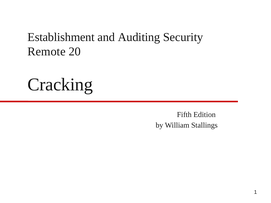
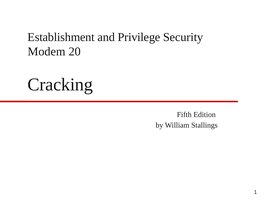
Auditing: Auditing -> Privilege
Remote: Remote -> Modem
